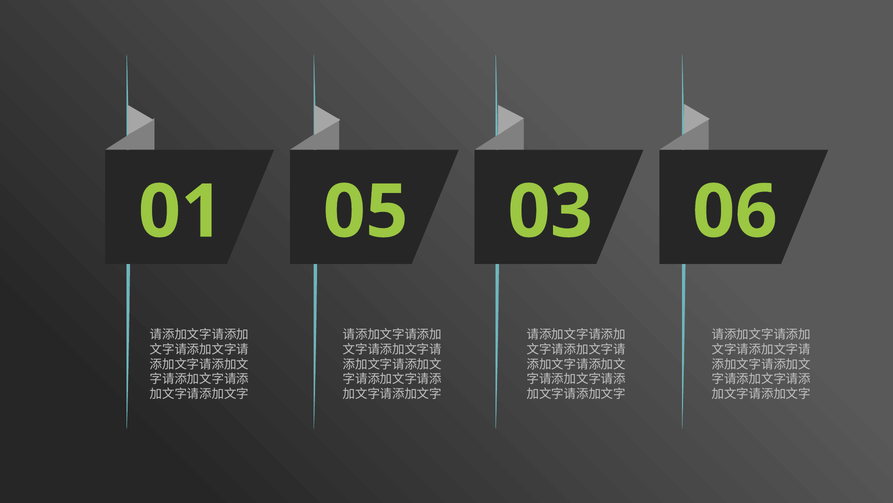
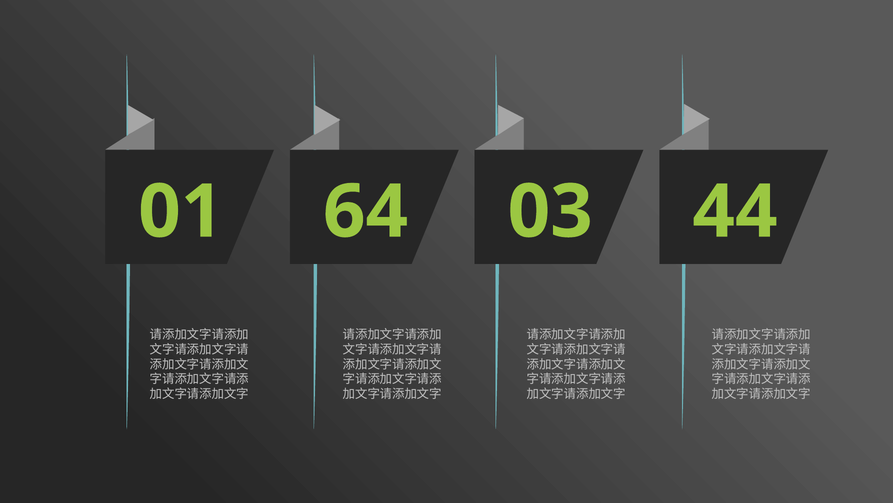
05: 05 -> 64
06: 06 -> 44
